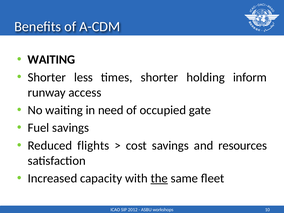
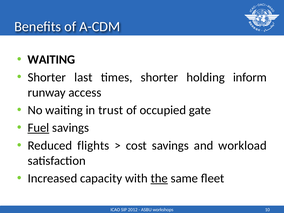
less: less -> last
need: need -> trust
Fuel underline: none -> present
resources: resources -> workload
